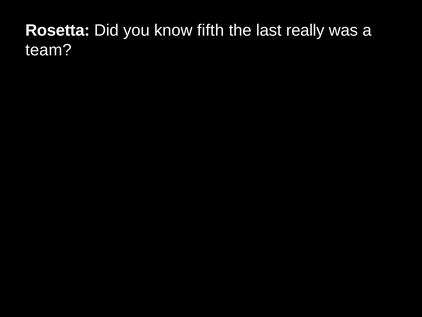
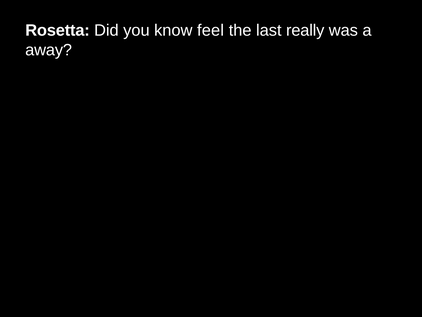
fifth: fifth -> feel
team: team -> away
